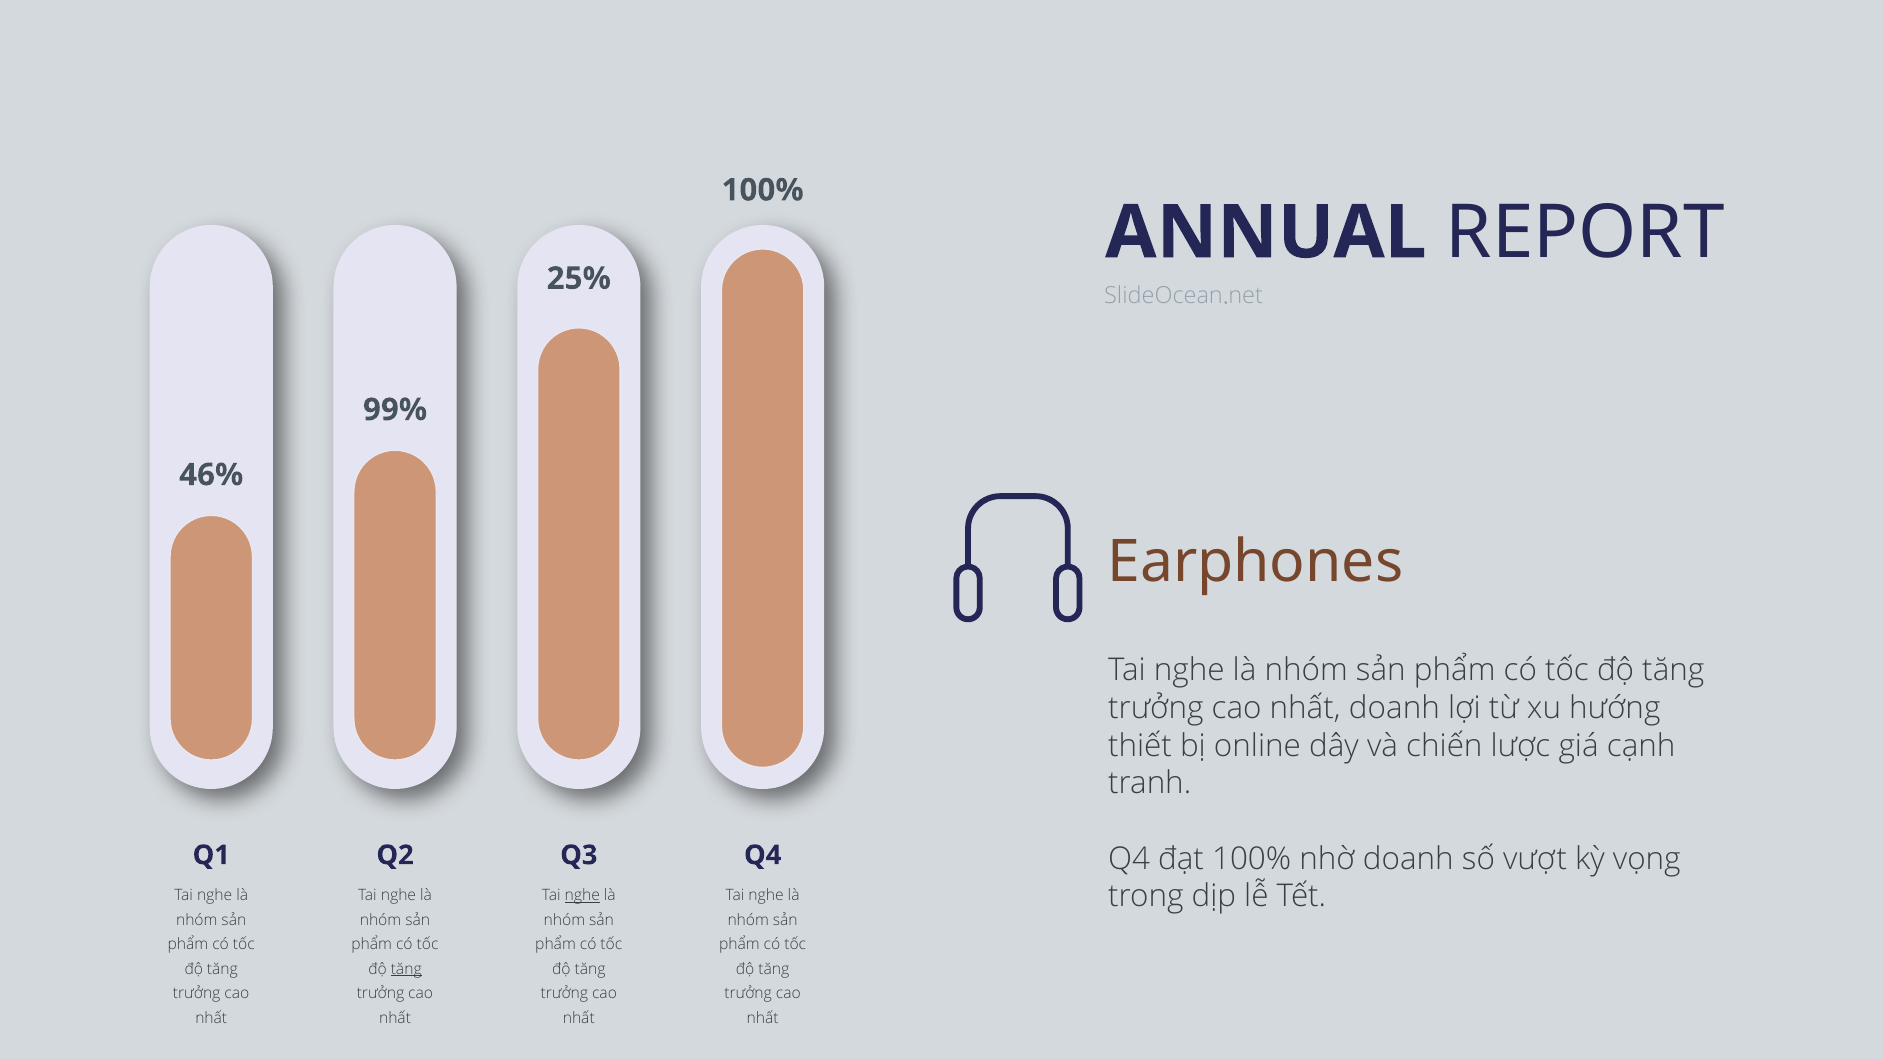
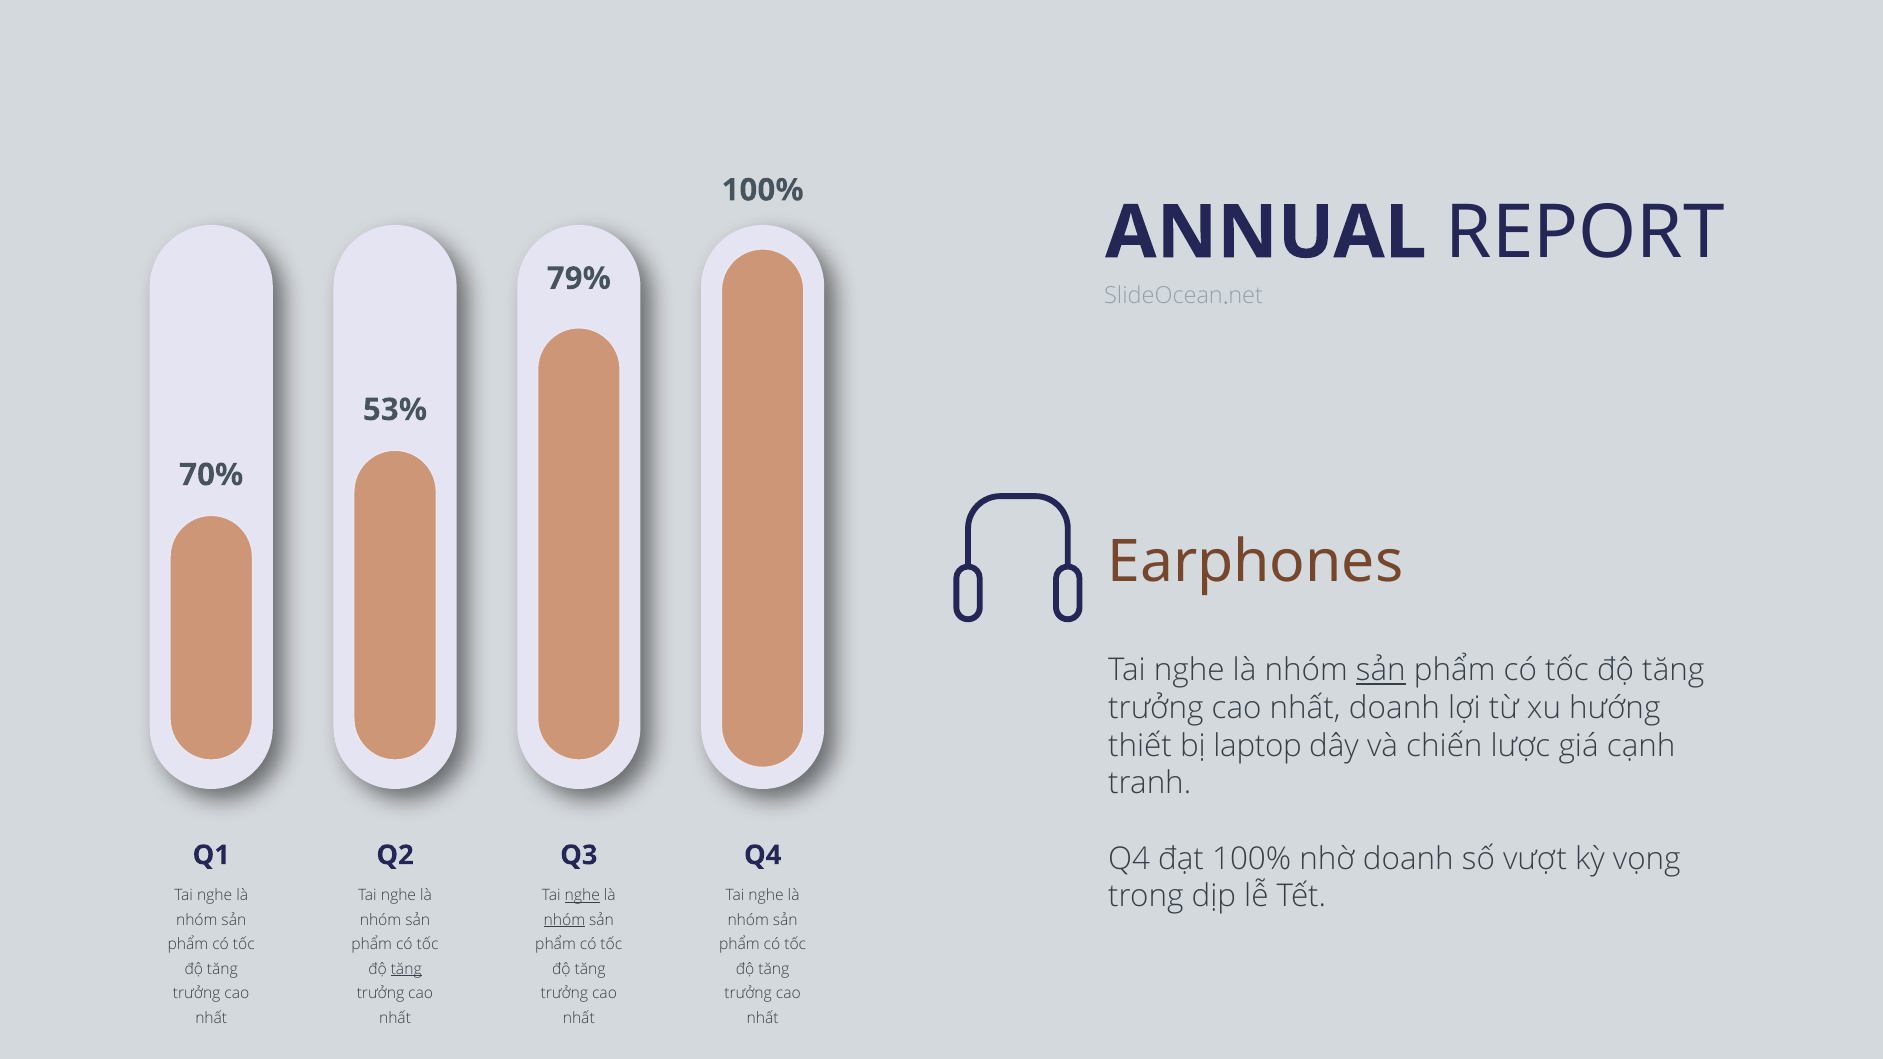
25%: 25% -> 79%
99%: 99% -> 53%
46%: 46% -> 70%
sản at (1381, 671) underline: none -> present
online: online -> laptop
nhóm at (564, 920) underline: none -> present
